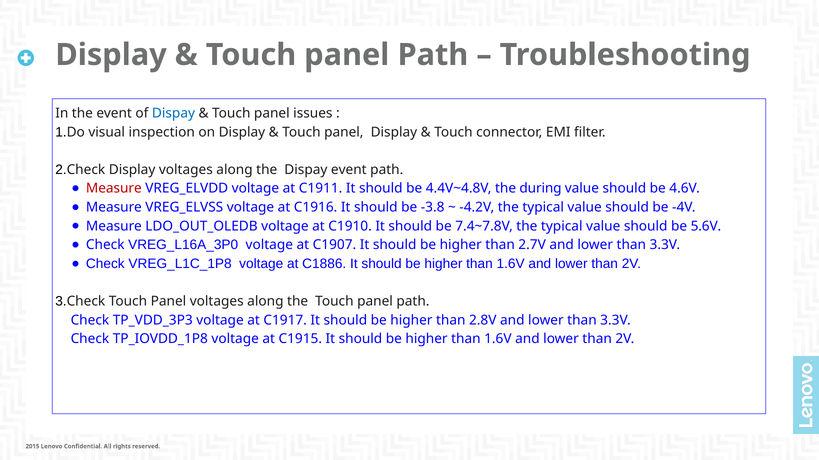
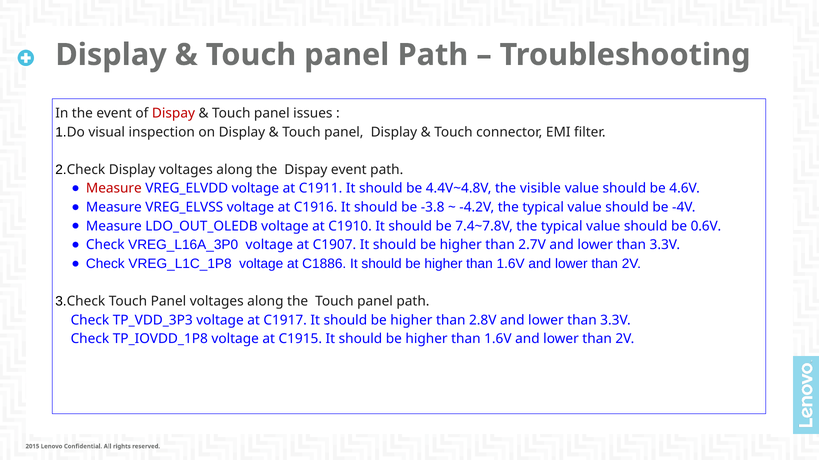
Dispay at (173, 113) colour: blue -> red
during: during -> visible
5.6V: 5.6V -> 0.6V
